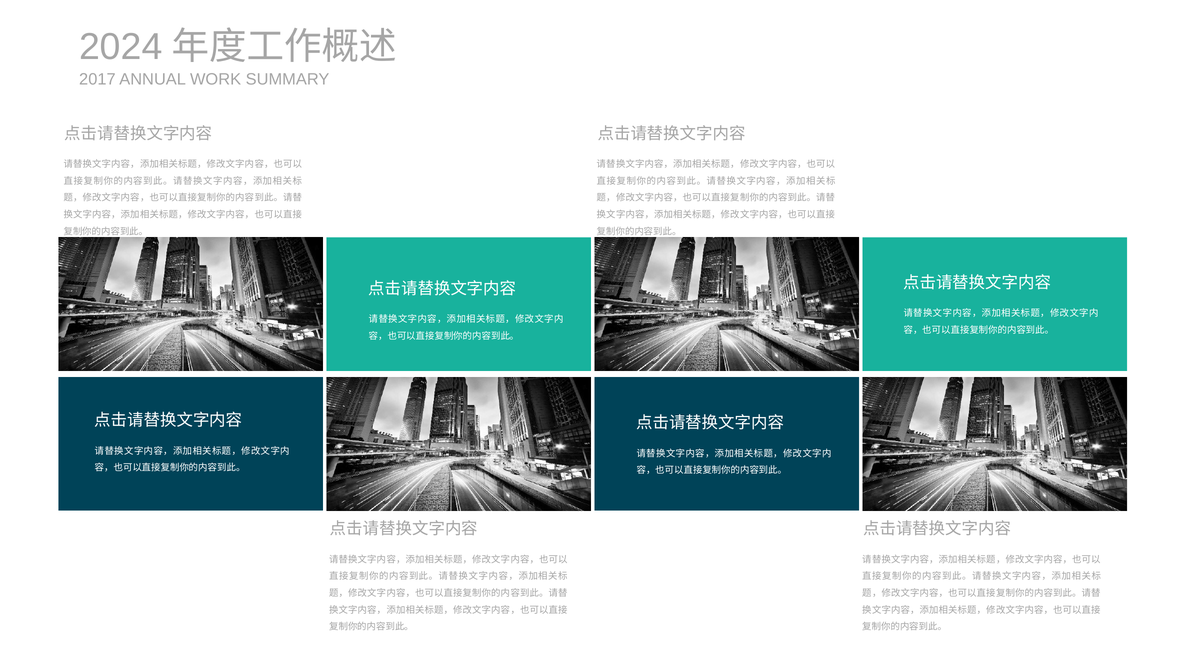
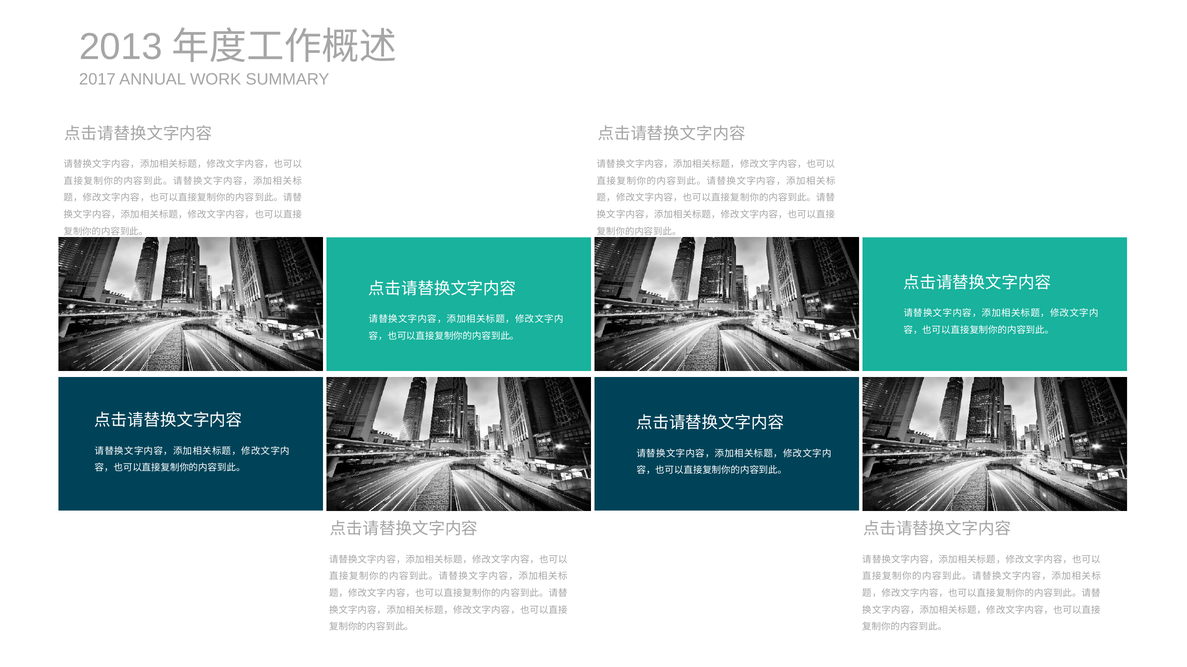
2024: 2024 -> 2013
